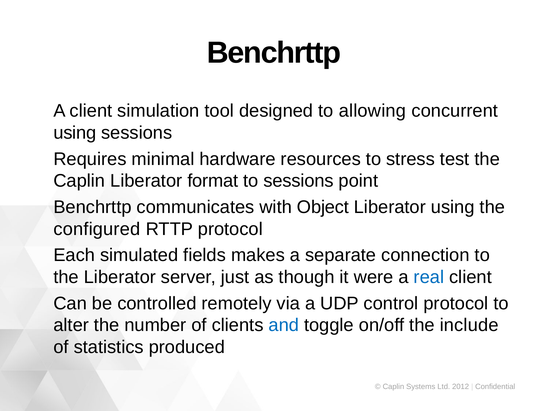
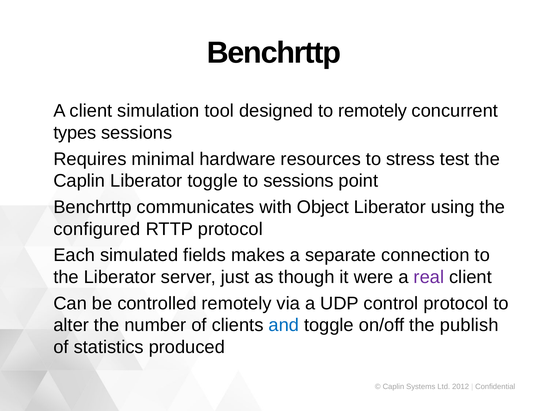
to allowing: allowing -> remotely
using at (75, 133): using -> types
Liberator format: format -> toggle
real colour: blue -> purple
include: include -> publish
